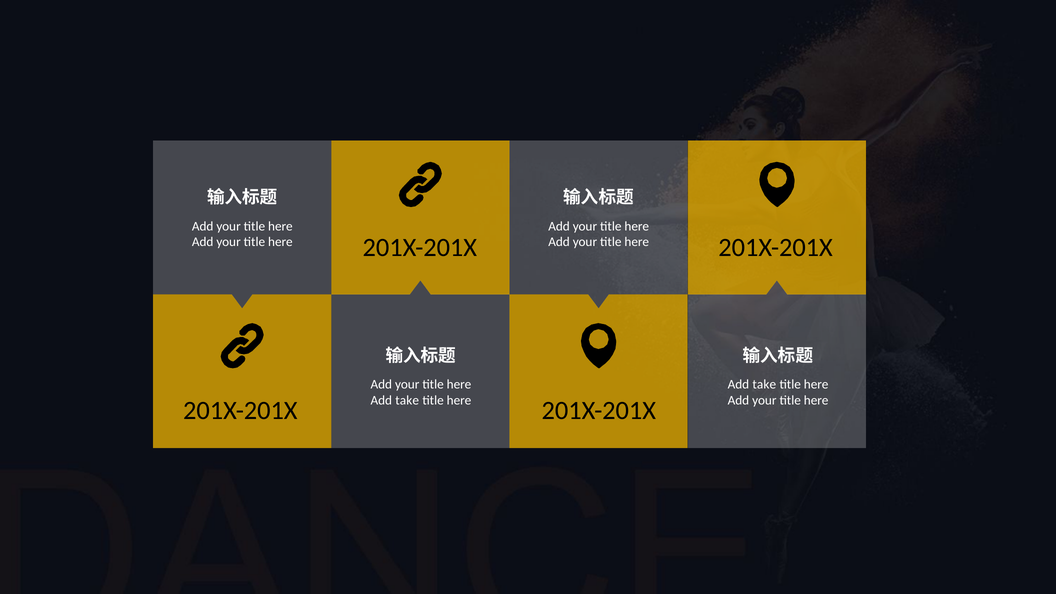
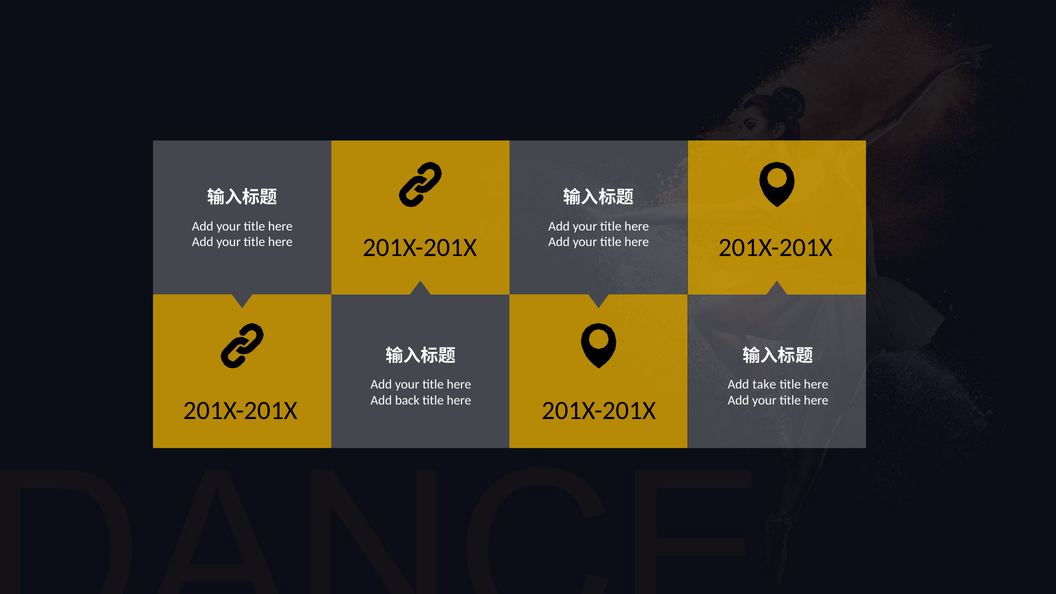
take at (407, 400): take -> back
